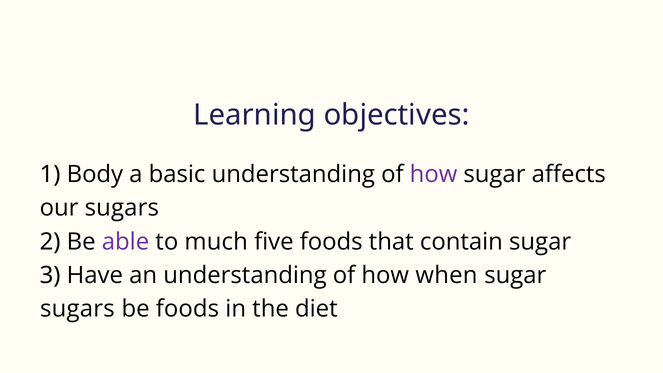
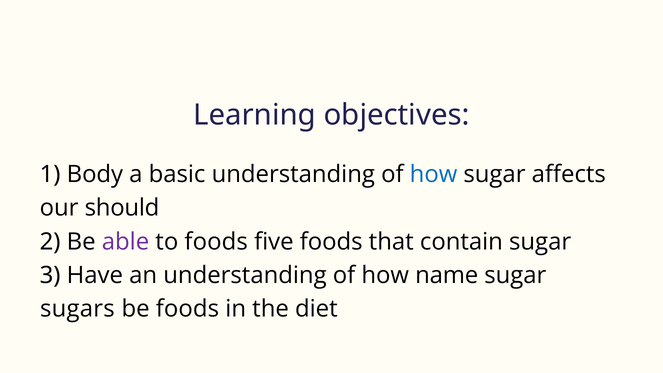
how at (434, 175) colour: purple -> blue
our sugars: sugars -> should
to much: much -> foods
when: when -> name
